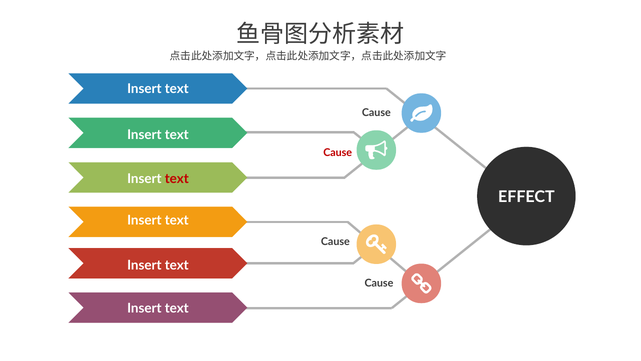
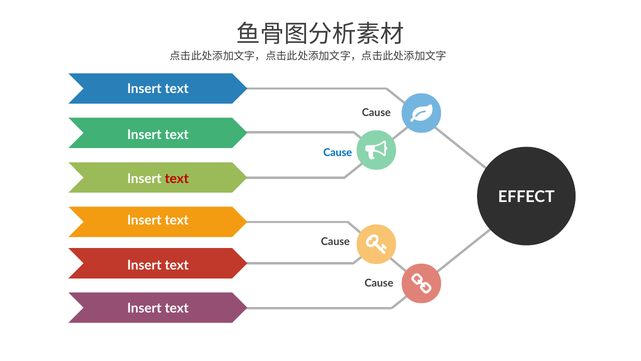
Cause at (338, 153) colour: red -> blue
